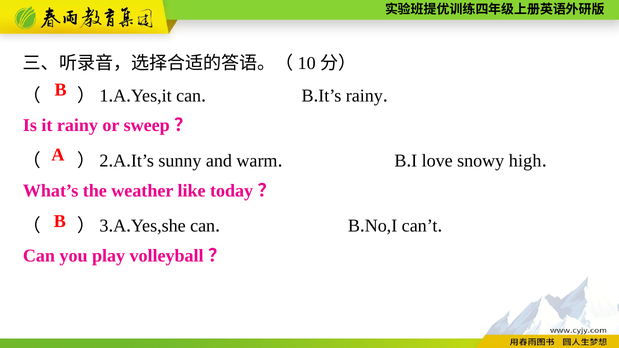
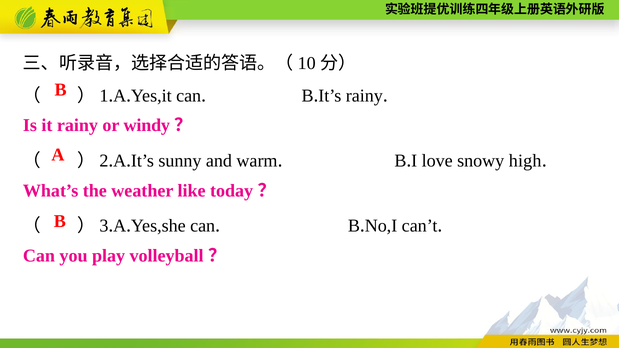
sweep: sweep -> windy
